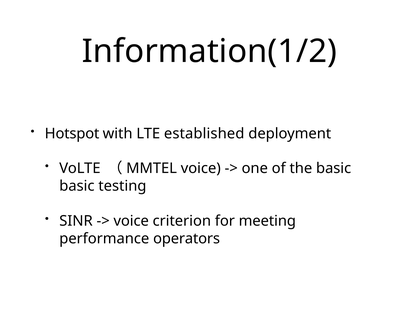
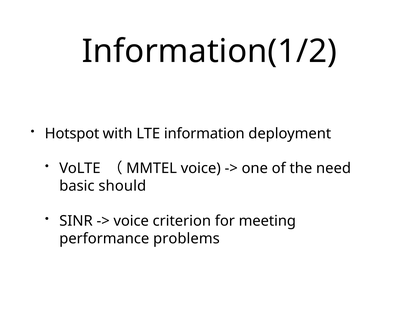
established: established -> information
the basic: basic -> need
testing: testing -> should
operators: operators -> problems
